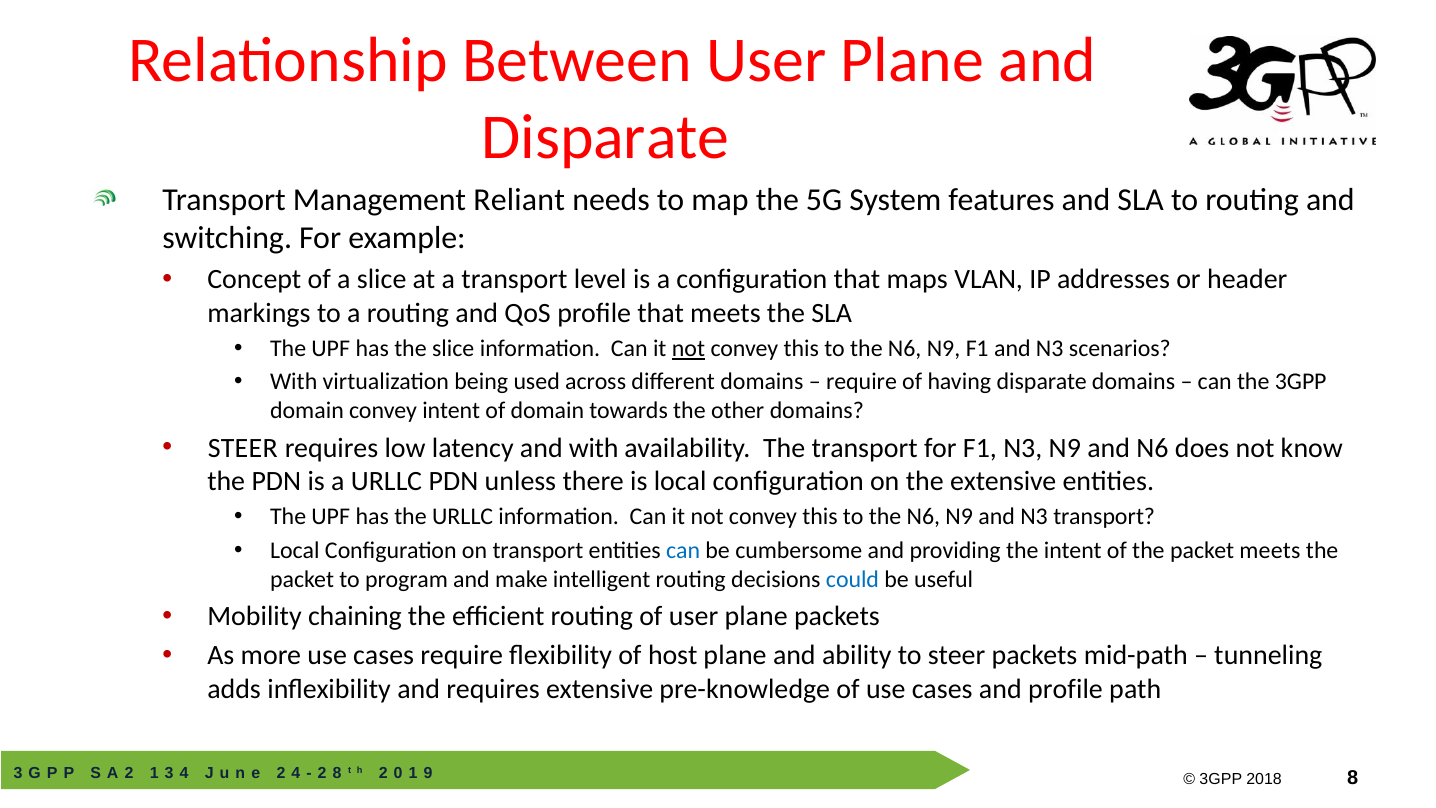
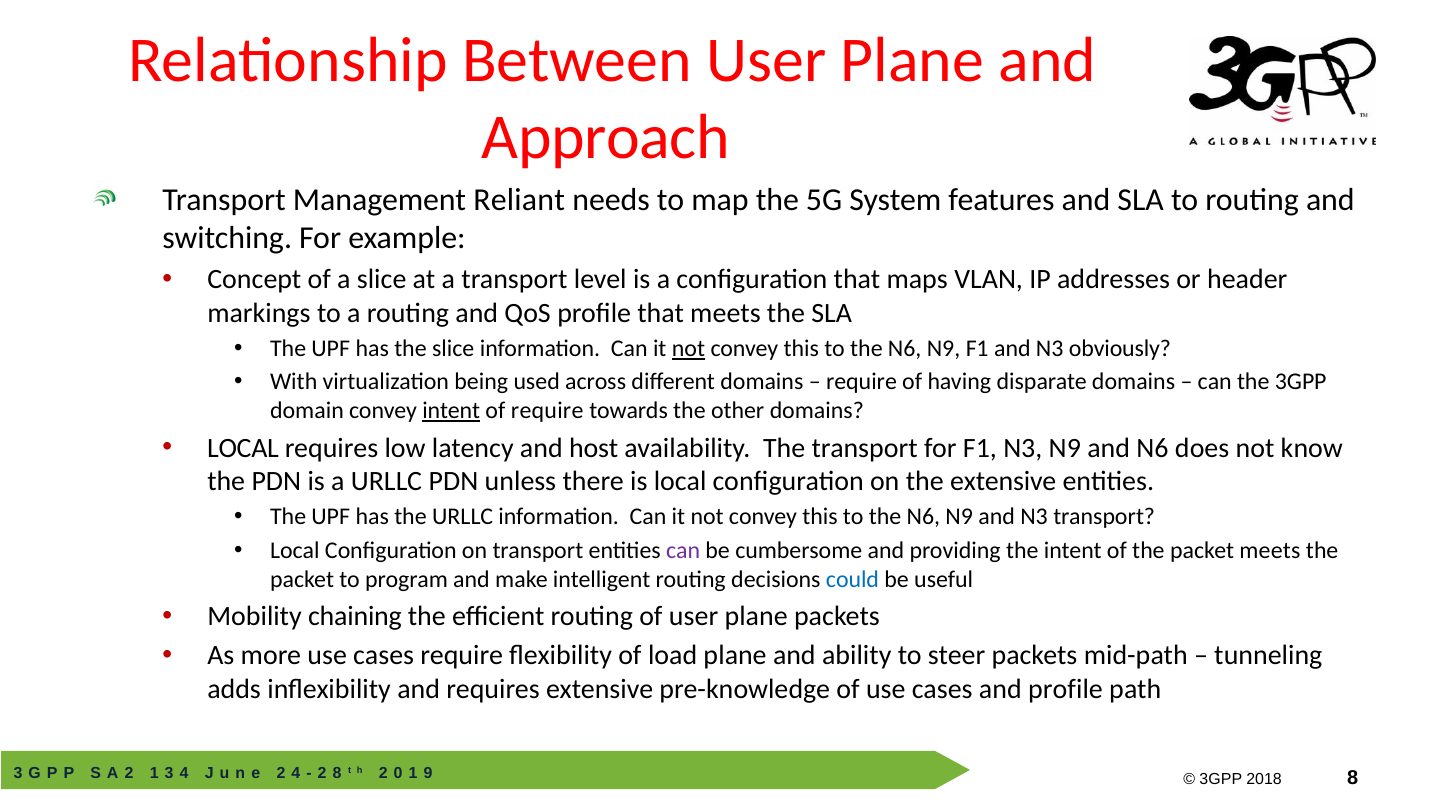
Disparate at (606, 137): Disparate -> Approach
scenarios: scenarios -> obviously
intent at (451, 411) underline: none -> present
of domain: domain -> require
STEER at (243, 448): STEER -> LOCAL
and with: with -> host
can at (683, 550) colour: blue -> purple
host: host -> load
